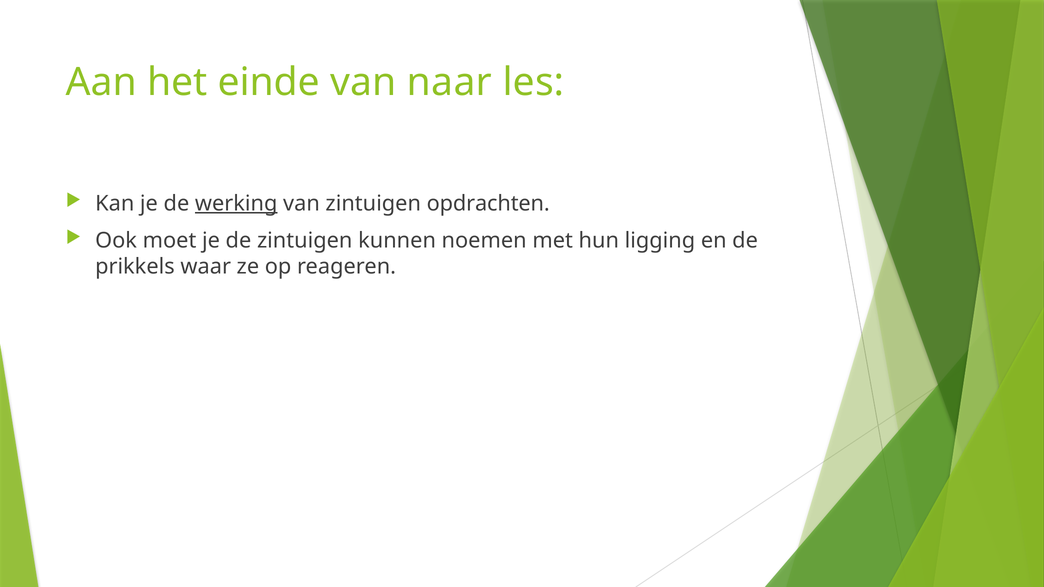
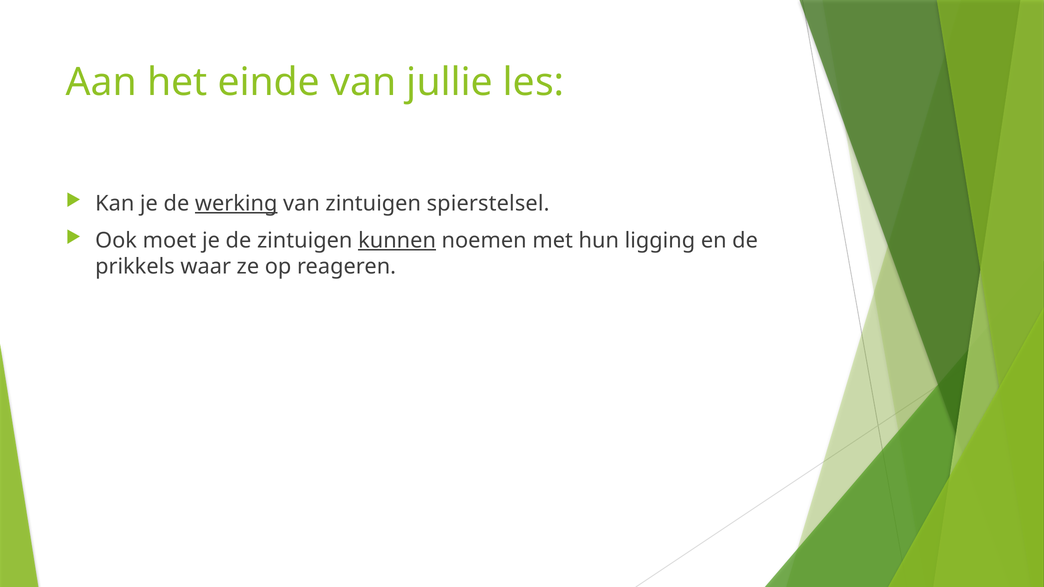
naar: naar -> jullie
opdrachten: opdrachten -> spierstelsel
kunnen underline: none -> present
